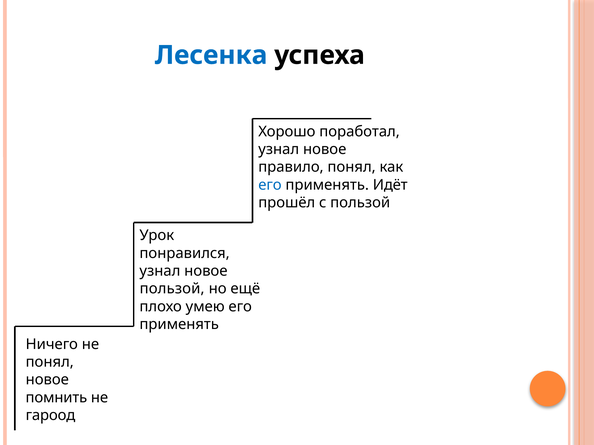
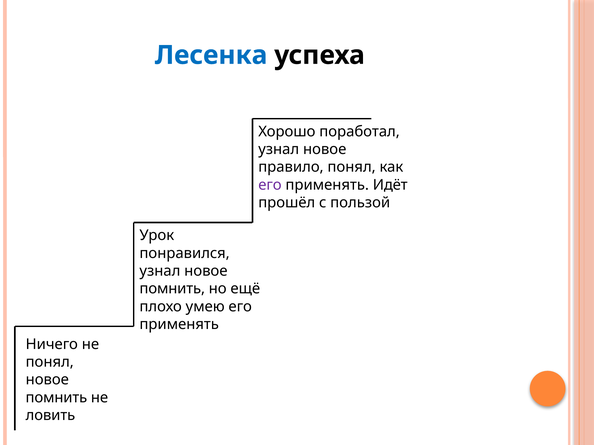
его at (270, 185) colour: blue -> purple
пользой at (172, 289): пользой -> помнить
гароод: гароод -> ловить
